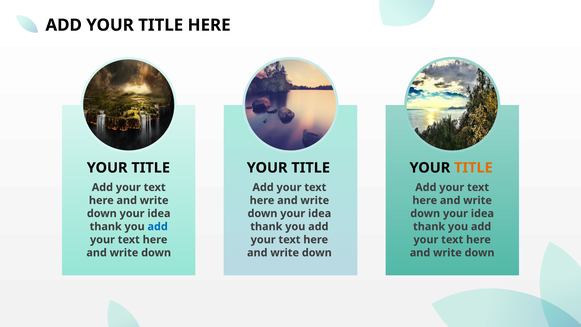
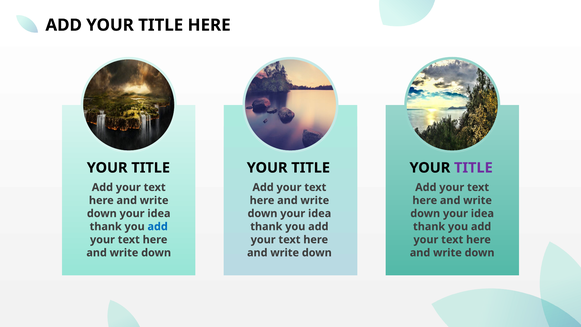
TITLE at (473, 168) colour: orange -> purple
